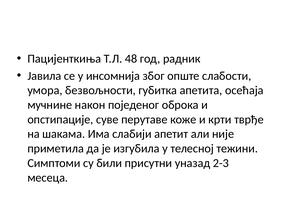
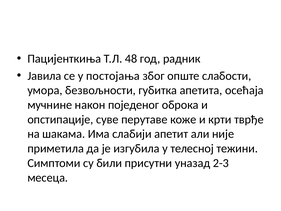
инсомнија: инсомнија -> постојања
